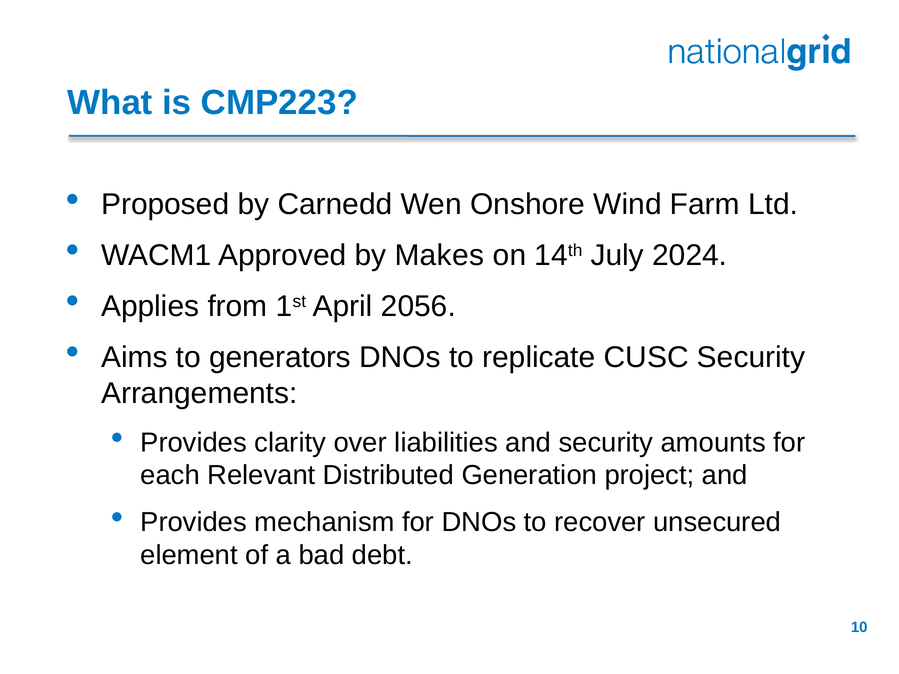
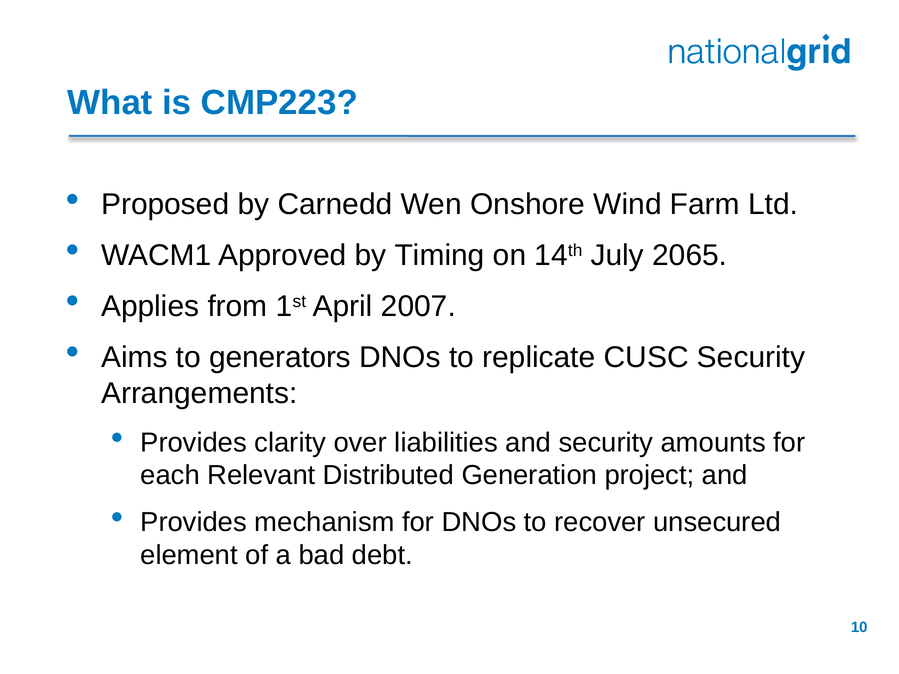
Makes: Makes -> Timing
2024: 2024 -> 2065
2056: 2056 -> 2007
